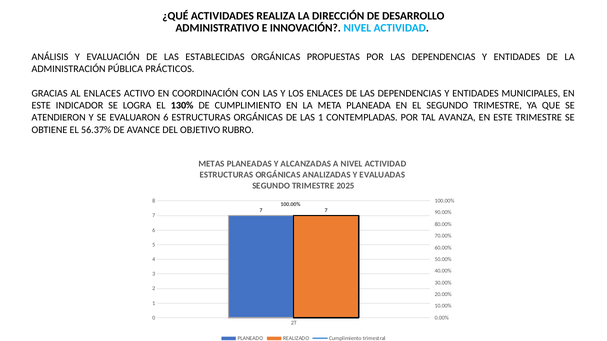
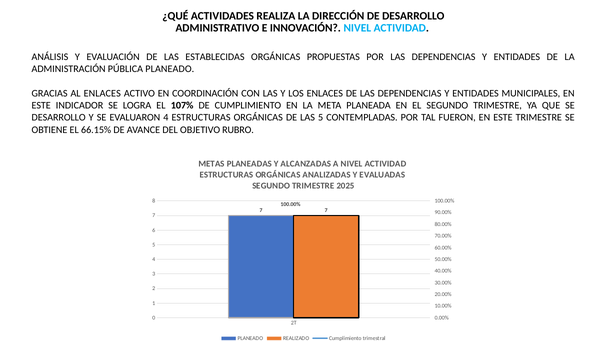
PÚBLICA PRÁCTICOS: PRÁCTICOS -> PLANEADO
130%: 130% -> 107%
ATENDIERON at (59, 118): ATENDIERON -> DESARROLLO
EVALUARON 6: 6 -> 4
LAS 1: 1 -> 5
AVANZA: AVANZA -> FUERON
56.37%: 56.37% -> 66.15%
